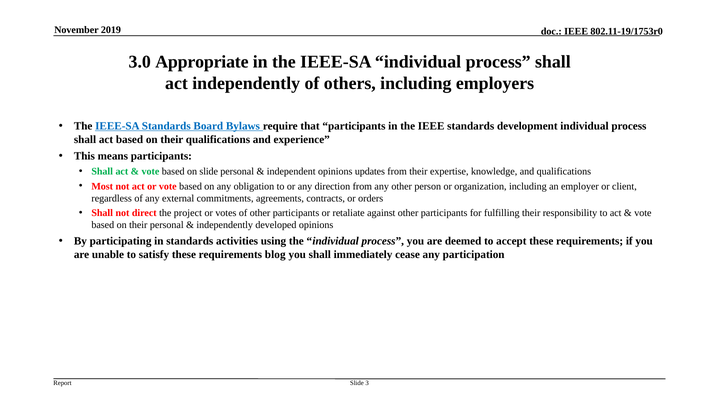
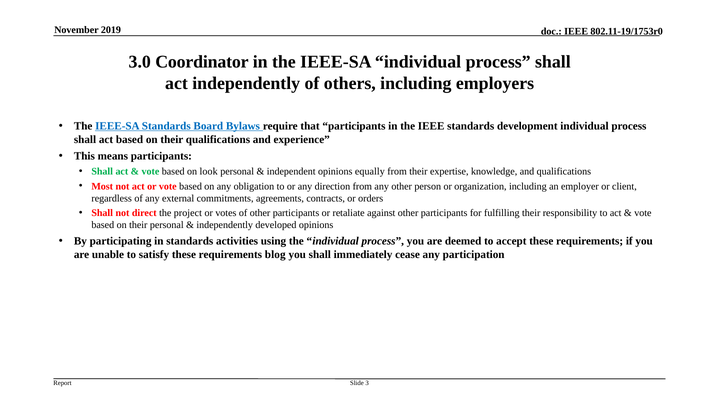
Appropriate: Appropriate -> Coordinator
on slide: slide -> look
updates: updates -> equally
